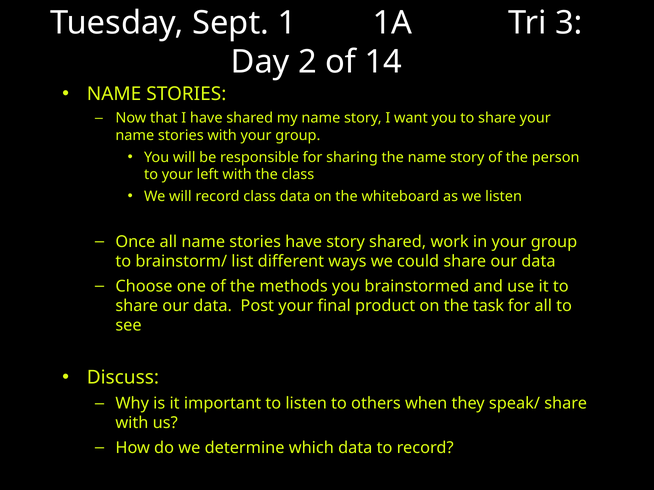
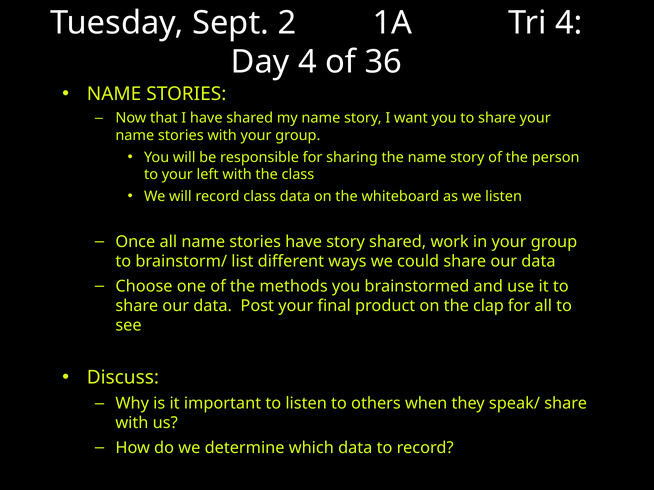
1: 1 -> 2
Tri 3: 3 -> 4
Day 2: 2 -> 4
14: 14 -> 36
task: task -> clap
